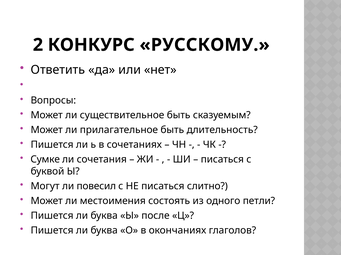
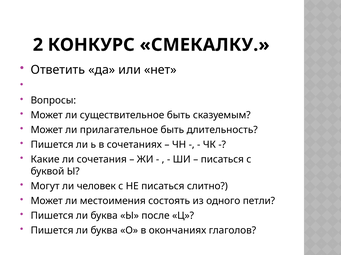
РУССКОМУ: РУССКОМУ -> СМЕКАЛКУ
Сумке: Сумке -> Какие
повесил: повесил -> человек
